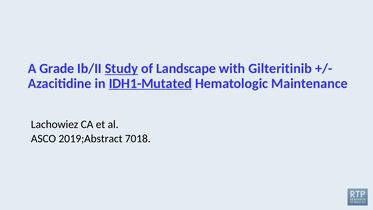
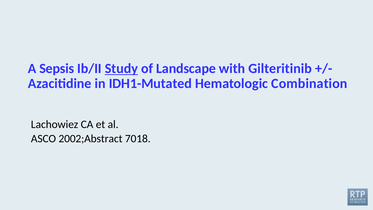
Grade: Grade -> Sepsis
IDH1-Mutated underline: present -> none
Maintenance: Maintenance -> Combination
2019;Abstract: 2019;Abstract -> 2002;Abstract
